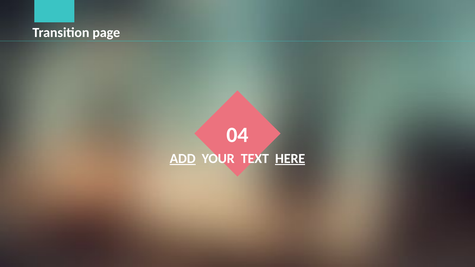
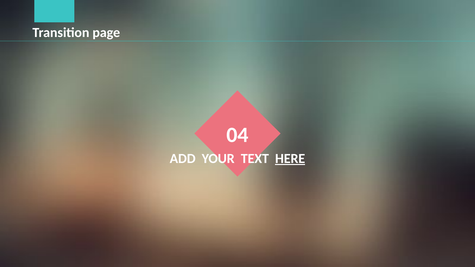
ADD underline: present -> none
